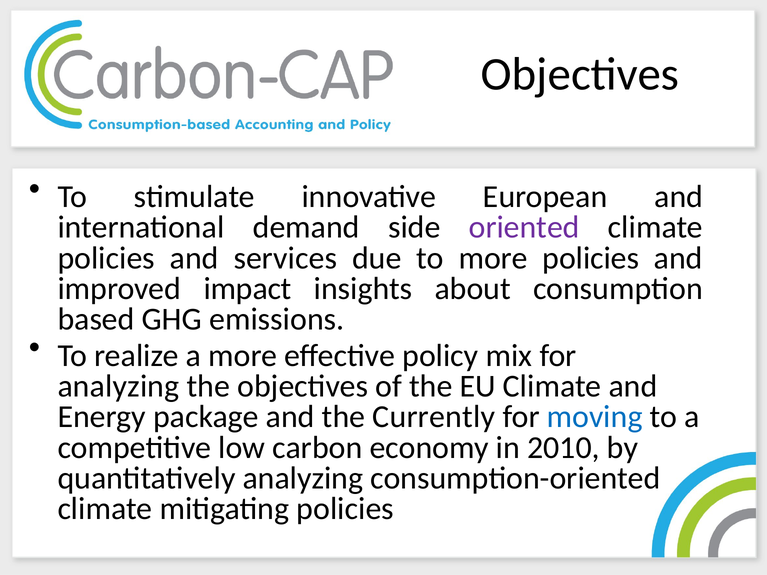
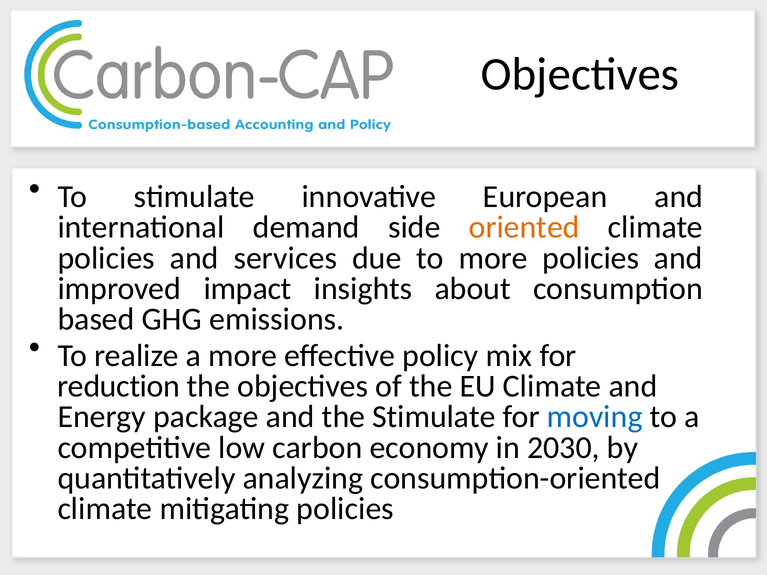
oriented colour: purple -> orange
analyzing at (118, 386): analyzing -> reduction
the Currently: Currently -> Stimulate
2010: 2010 -> 2030
